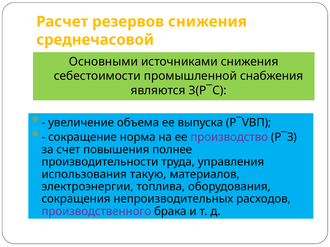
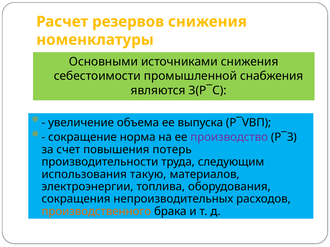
среднечасовой: среднечасовой -> номенклатуры
полнее: полнее -> потерь
управления: управления -> следующим
производственного colour: purple -> orange
